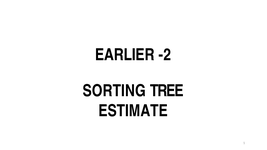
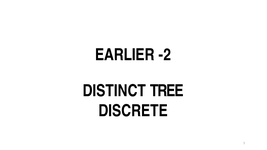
SORTING: SORTING -> DISTINCT
ESTIMATE: ESTIMATE -> DISCRETE
